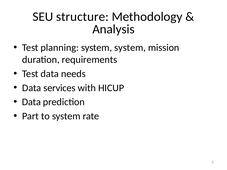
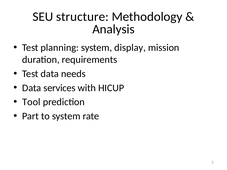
system system: system -> display
Data at (31, 102): Data -> Tool
